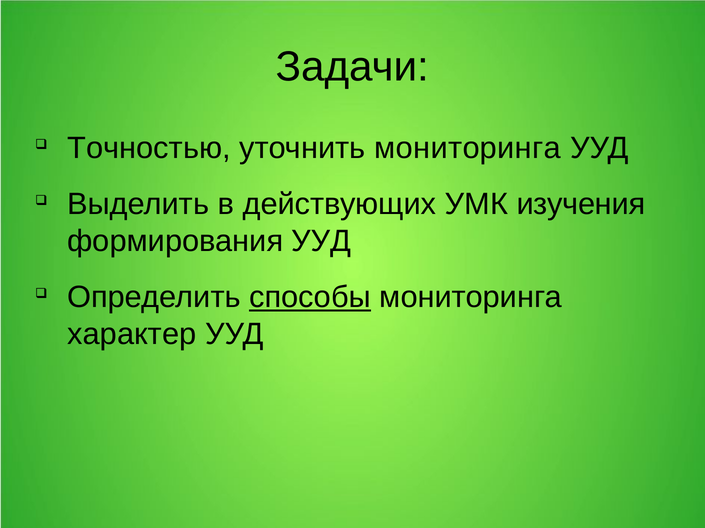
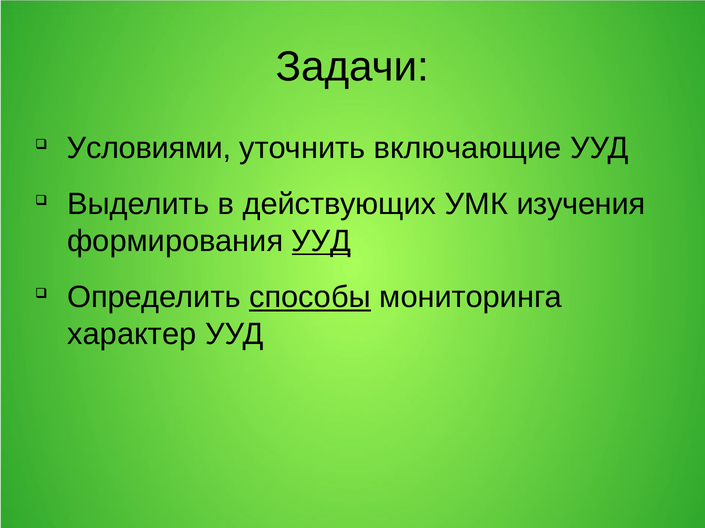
Точностью: Точностью -> Условиями
уточнить мониторинга: мониторинга -> включающие
УУД at (321, 241) underline: none -> present
